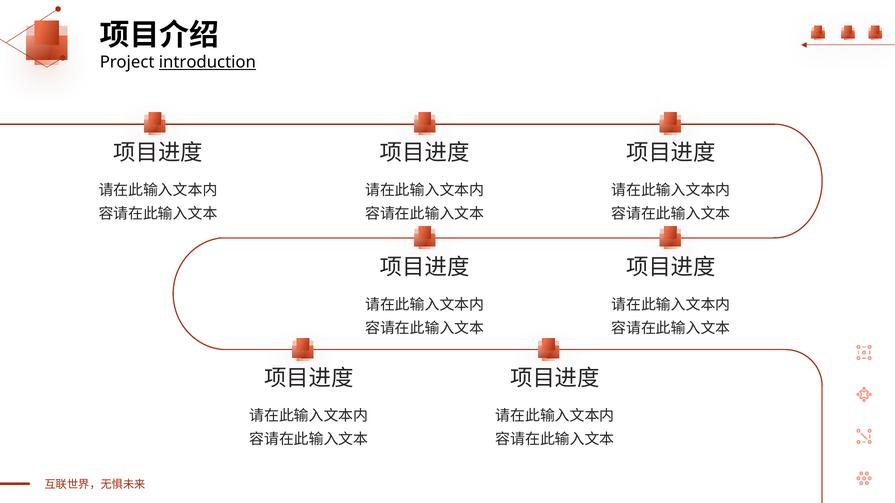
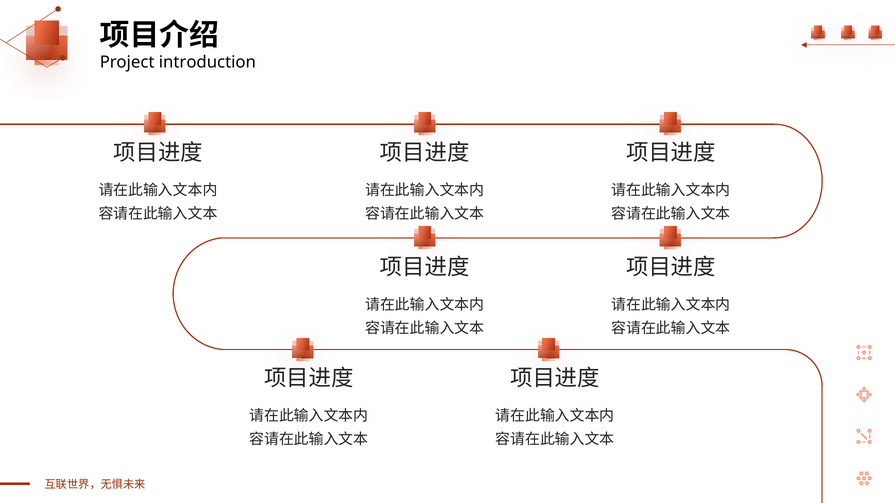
introduction underline: present -> none
